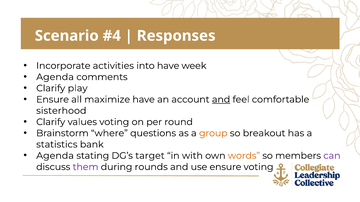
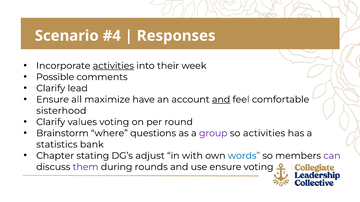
activities at (113, 66) underline: none -> present
into have: have -> their
Agenda at (55, 77): Agenda -> Possible
play: play -> lead
group colour: orange -> purple
so breakout: breakout -> activities
Agenda at (55, 156): Agenda -> Chapter
target: target -> adjust
words colour: orange -> blue
